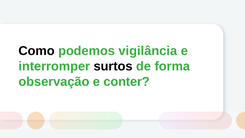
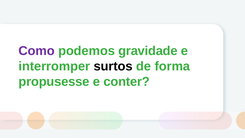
Como colour: black -> purple
vigilância: vigilância -> gravidade
observação: observação -> propusesse
